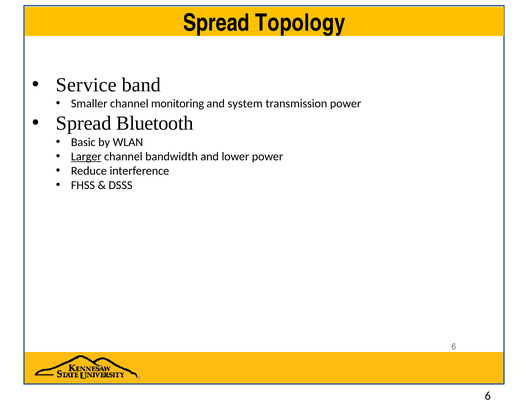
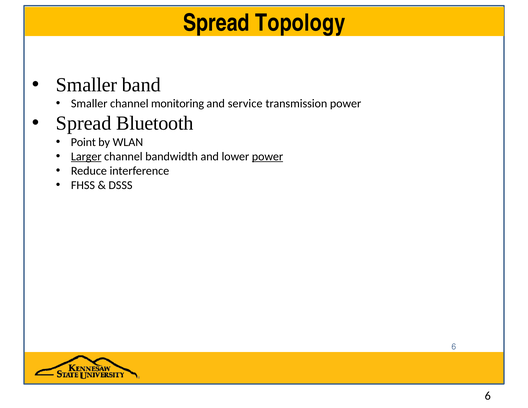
Service at (86, 85): Service -> Smaller
system: system -> service
Basic: Basic -> Point
power at (267, 156) underline: none -> present
